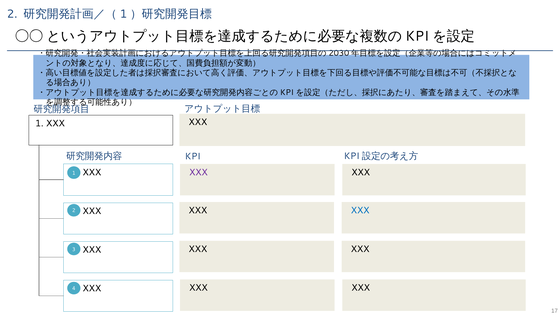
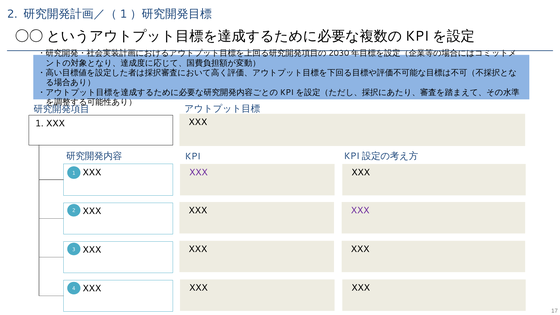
XXX at (360, 210) colour: blue -> purple
